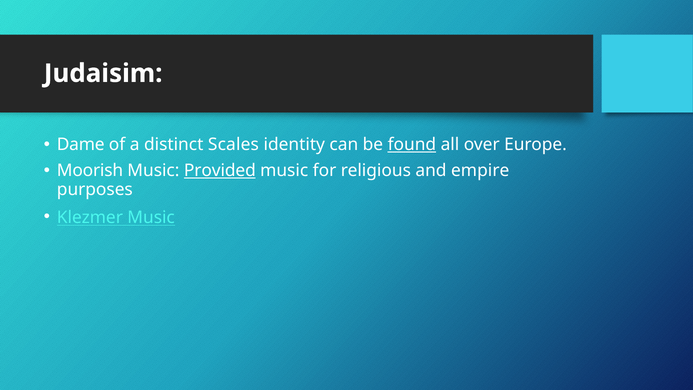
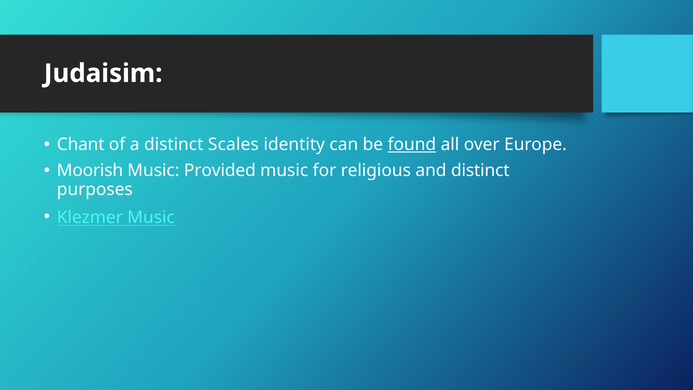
Dame: Dame -> Chant
Provided underline: present -> none
and empire: empire -> distinct
